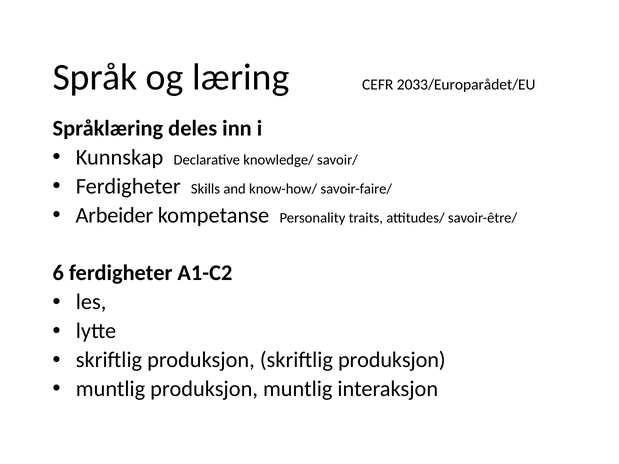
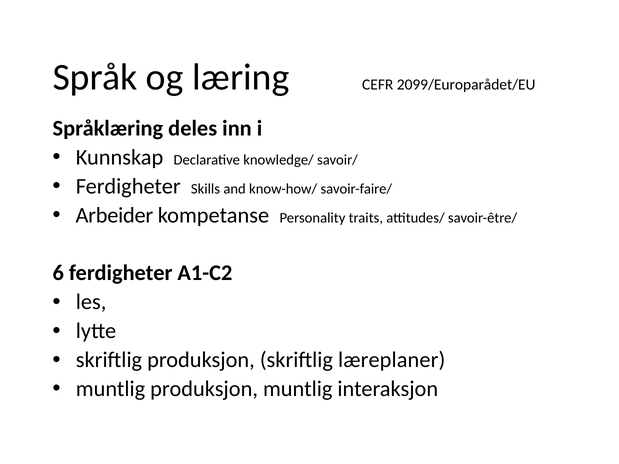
2033/Europarådet/EU: 2033/Europarådet/EU -> 2099/Europarådet/EU
produksjon skriftlig produksjon: produksjon -> læreplaner
